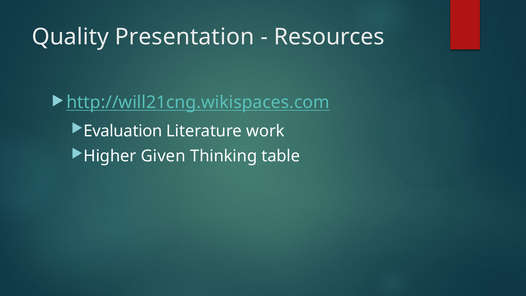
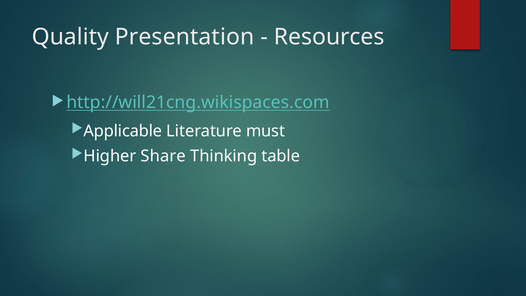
Evaluation: Evaluation -> Applicable
work: work -> must
Given: Given -> Share
